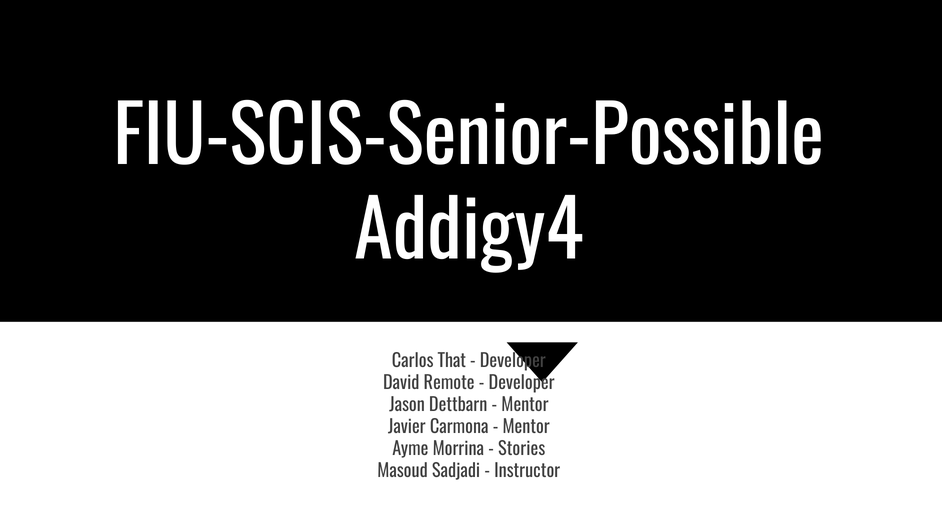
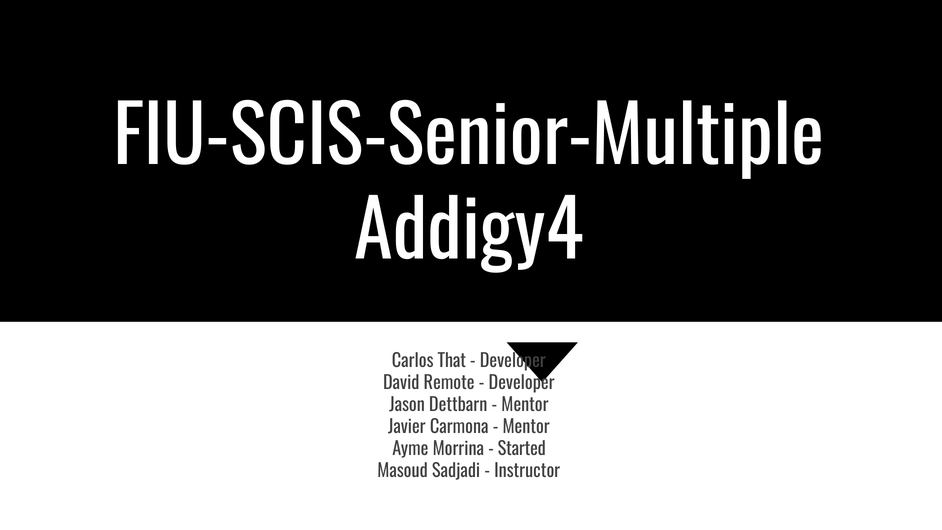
FIU-SCIS-Senior-Possible: FIU-SCIS-Senior-Possible -> FIU-SCIS-Senior-Multiple
Stories: Stories -> Started
